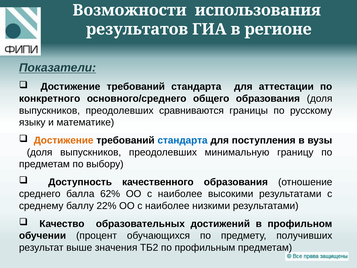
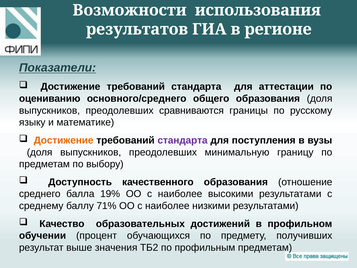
конкретного: конкретного -> оцениванию
стандарта at (183, 140) colour: blue -> purple
62%: 62% -> 19%
22%: 22% -> 71%
